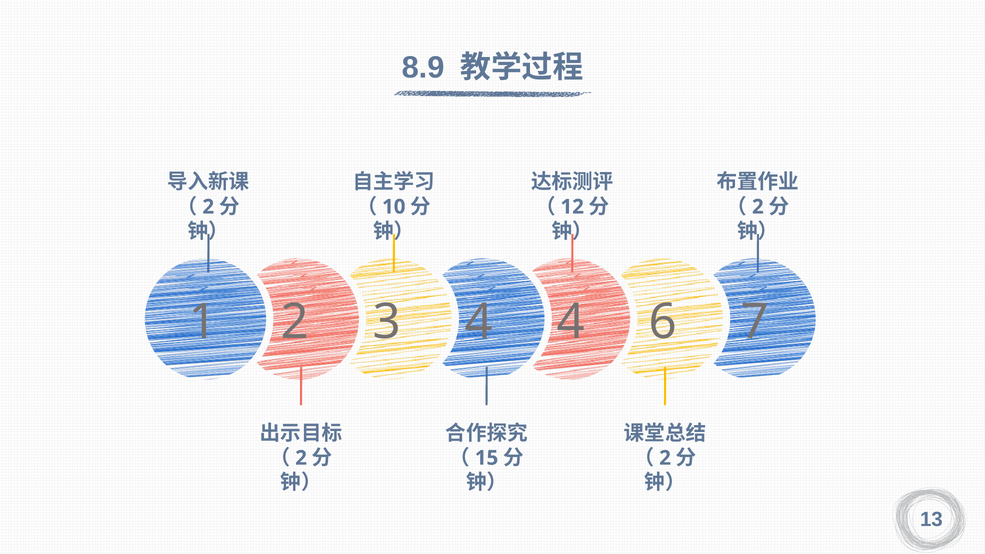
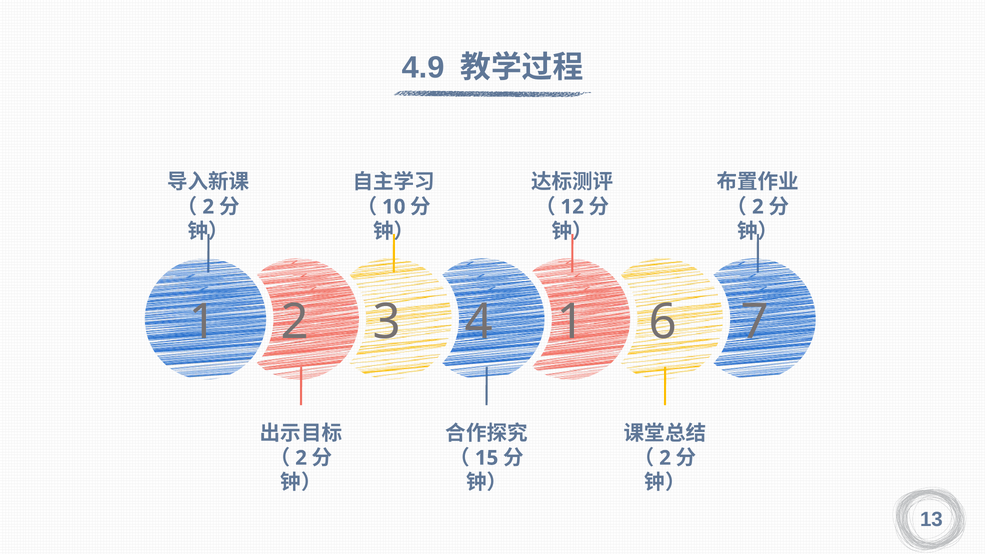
8.9: 8.9 -> 4.9
4 4: 4 -> 1
